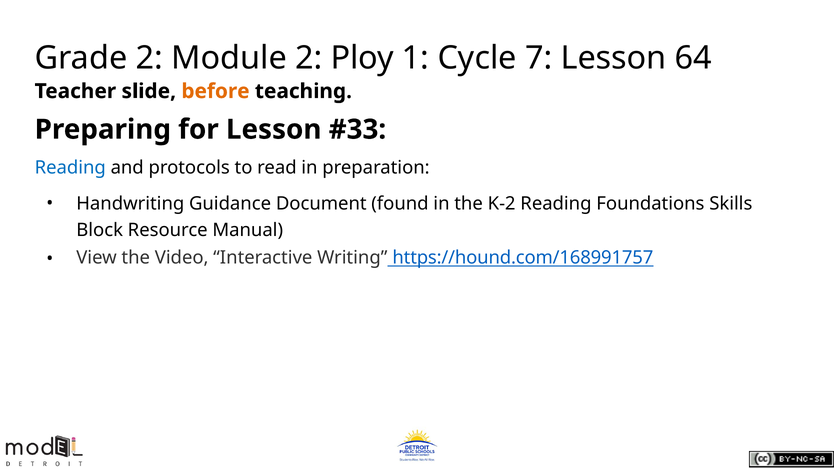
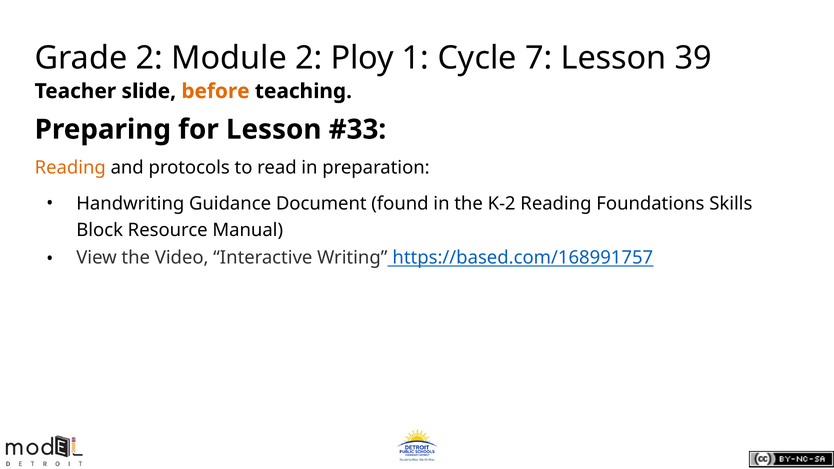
64: 64 -> 39
Reading at (70, 168) colour: blue -> orange
https://hound.com/168991757: https://hound.com/168991757 -> https://based.com/168991757
